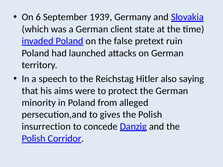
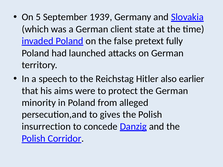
6: 6 -> 5
ruin: ruin -> fully
saying: saying -> earlier
